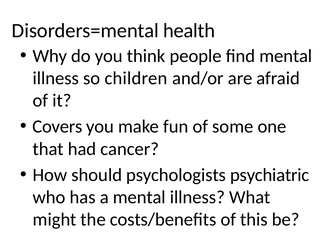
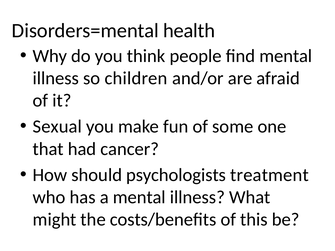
Covers: Covers -> Sexual
psychiatric: psychiatric -> treatment
